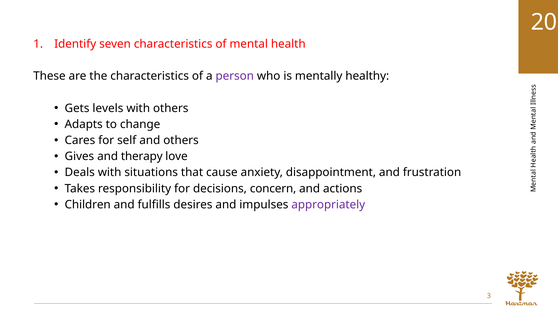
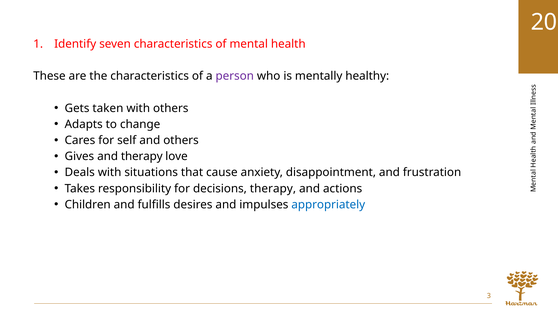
levels: levels -> taken
decisions concern: concern -> therapy
appropriately colour: purple -> blue
